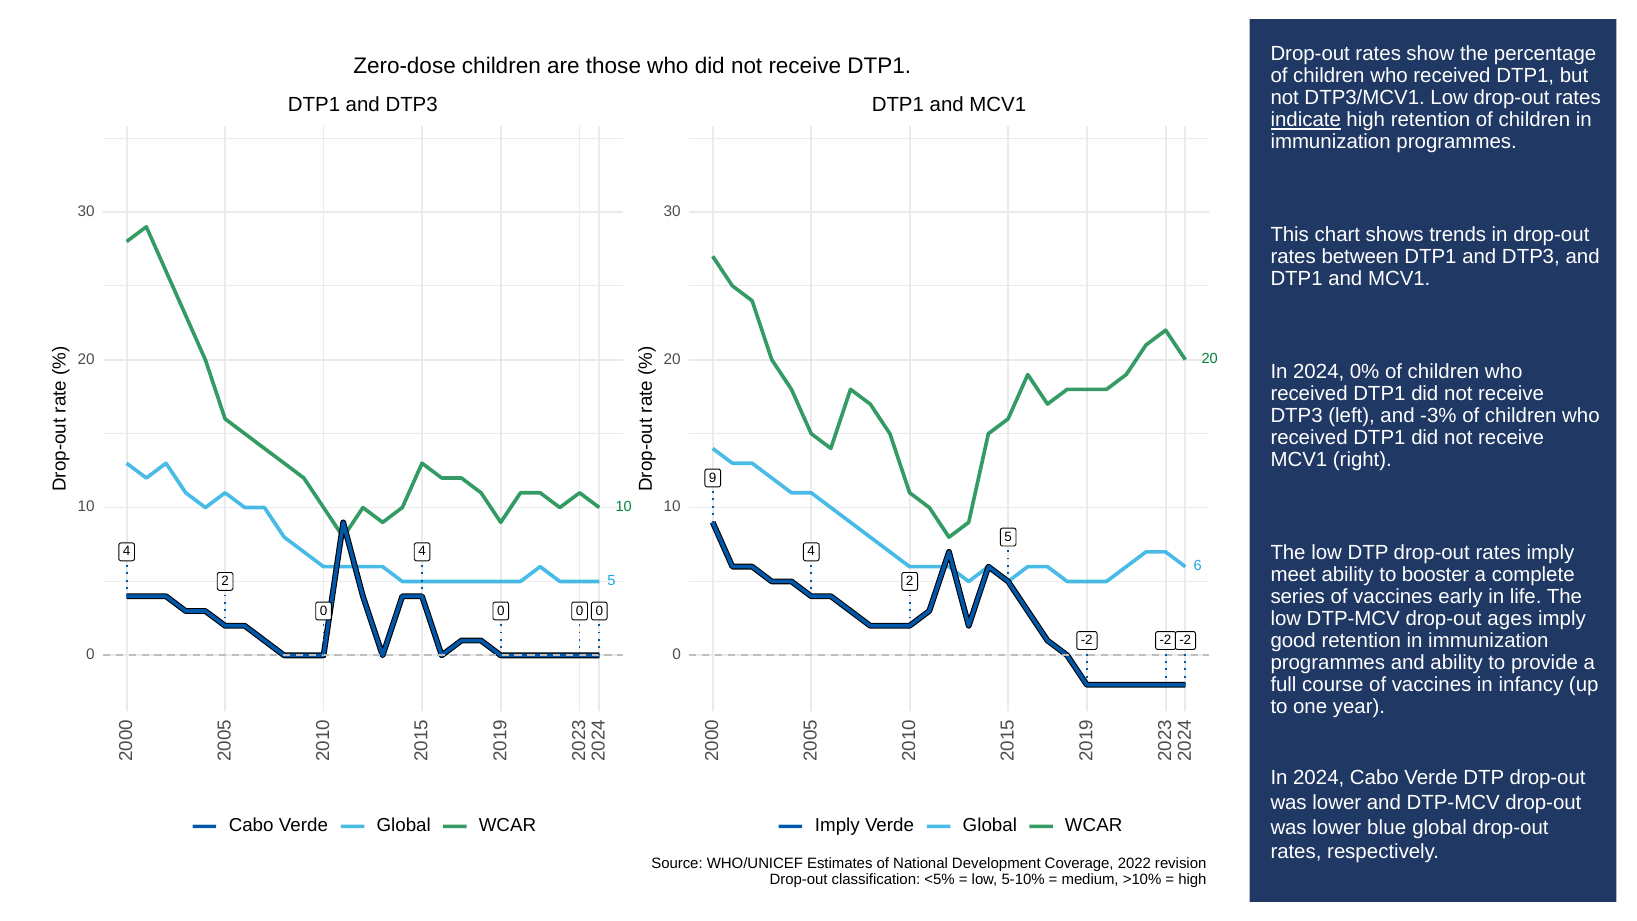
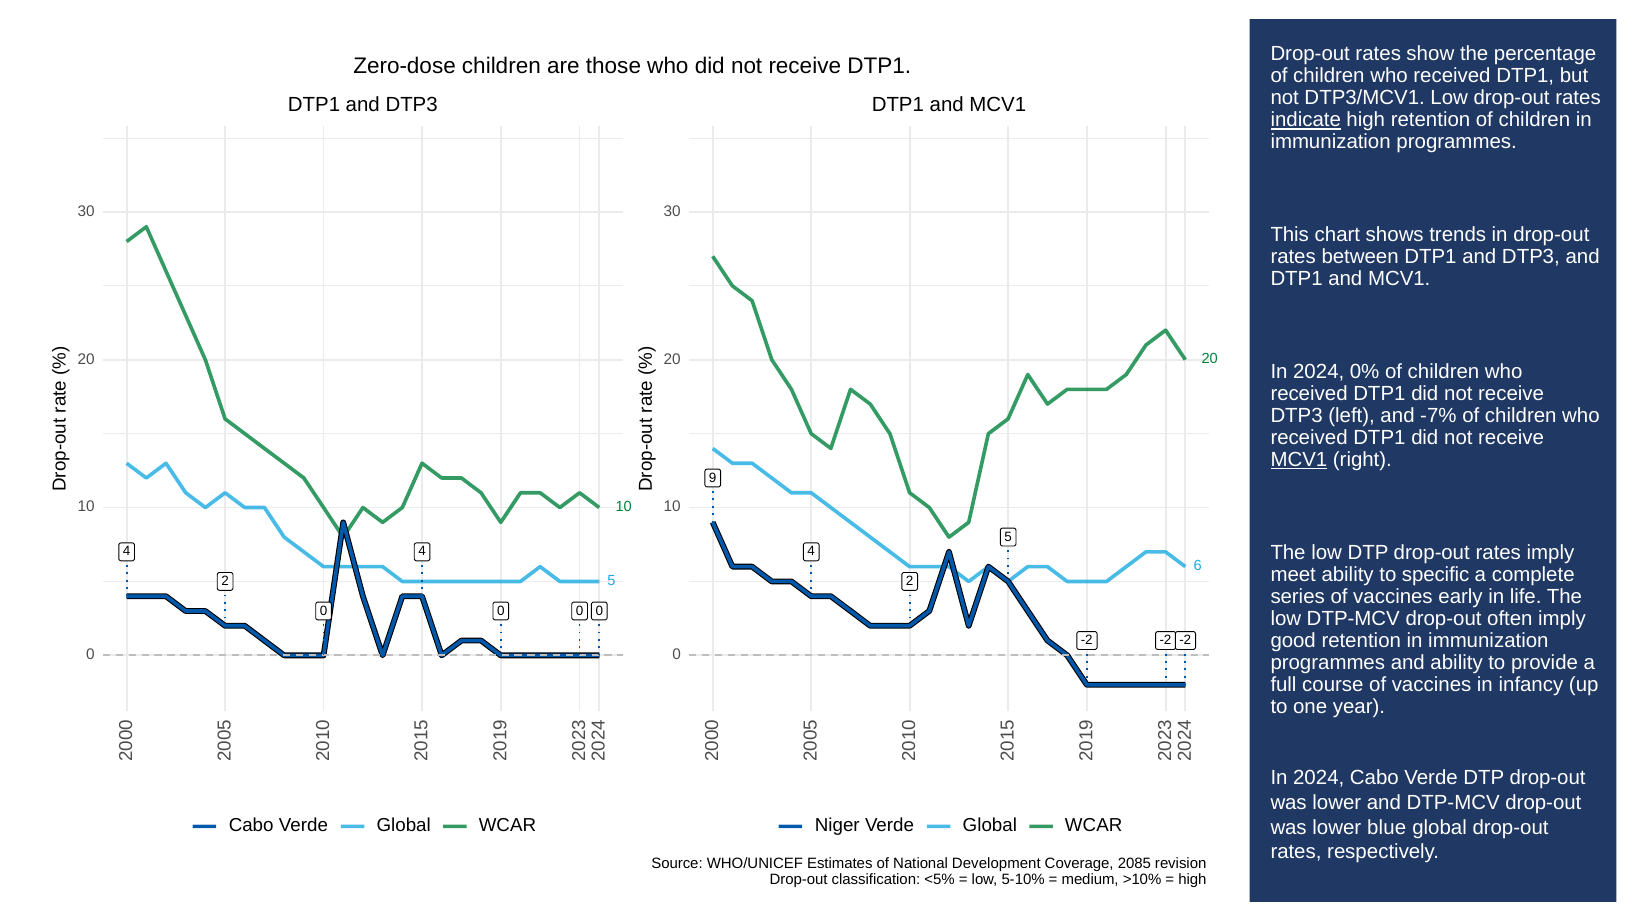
-3%: -3% -> -7%
MCV1 at (1299, 460) underline: none -> present
booster: booster -> specific
ages: ages -> often
Imply at (837, 825): Imply -> Niger
2022: 2022 -> 2085
